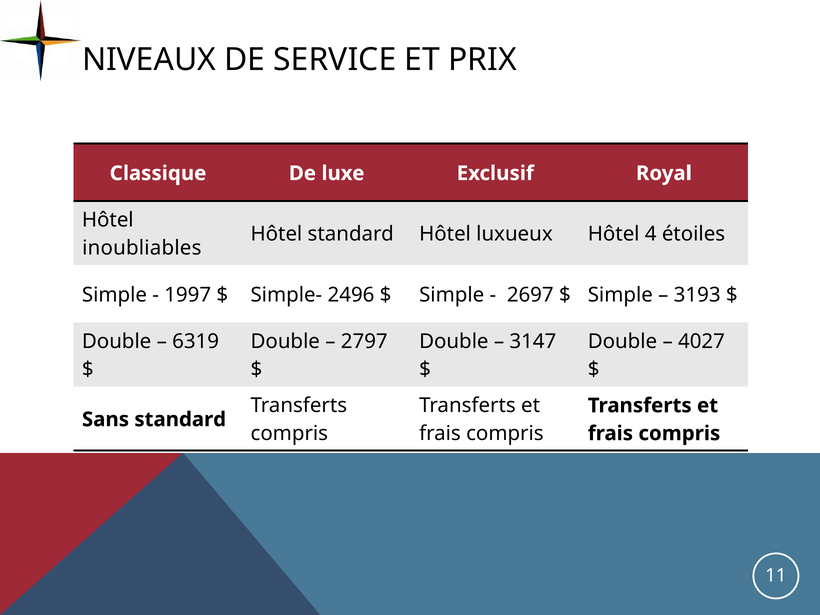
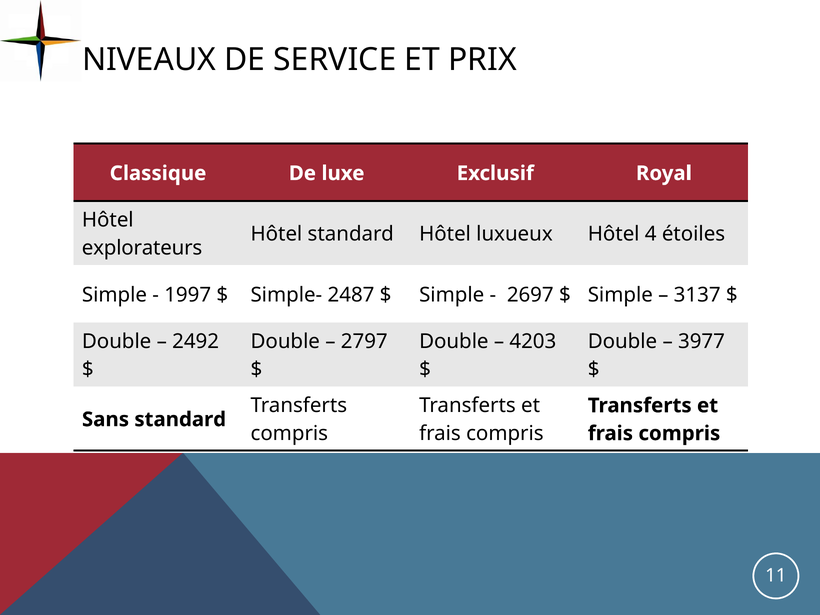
inoubliables: inoubliables -> explorateurs
2496: 2496 -> 2487
3193: 3193 -> 3137
6319: 6319 -> 2492
3147: 3147 -> 4203
4027: 4027 -> 3977
